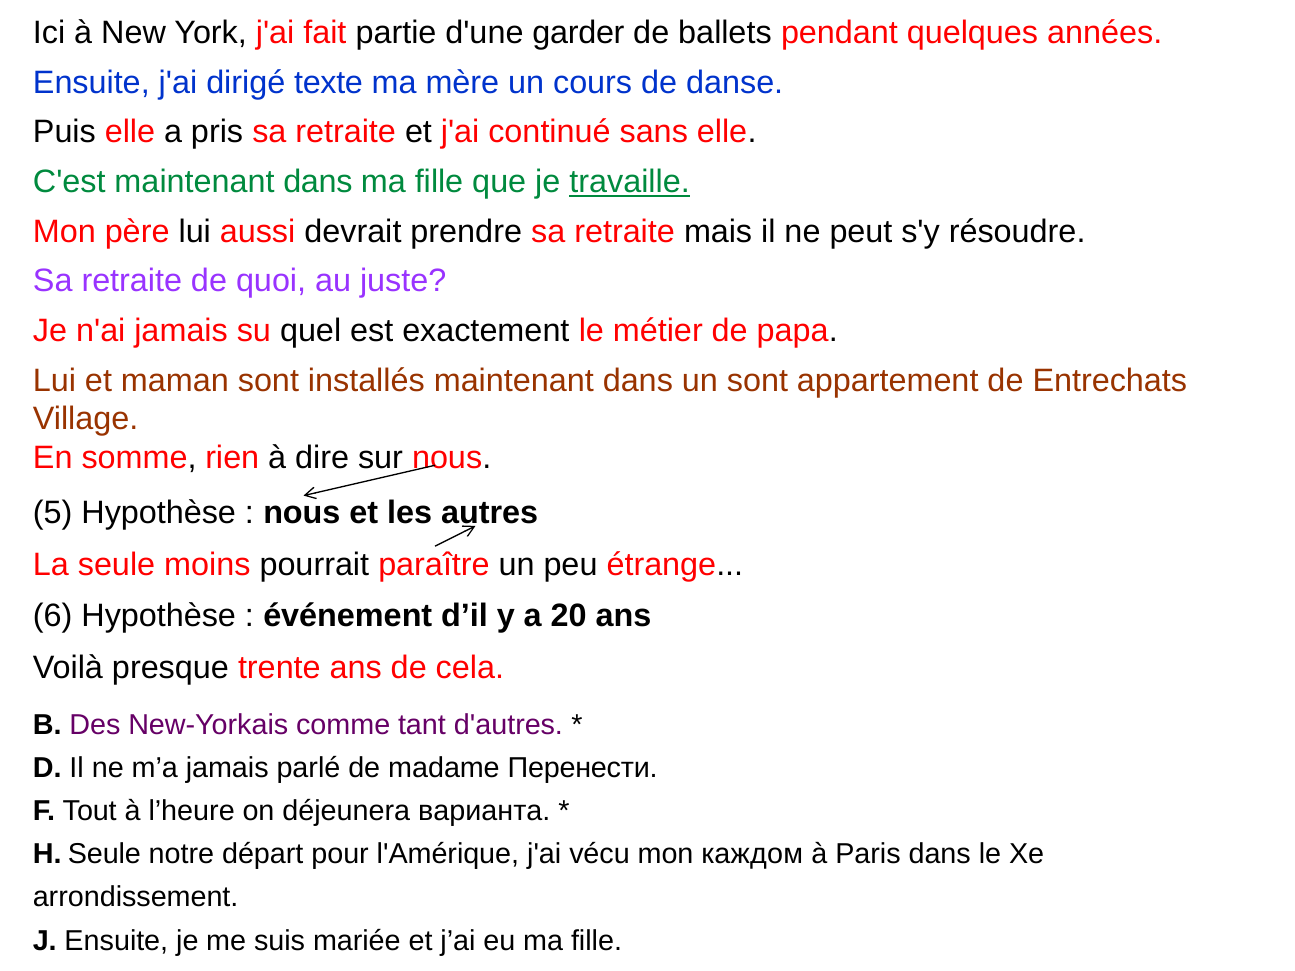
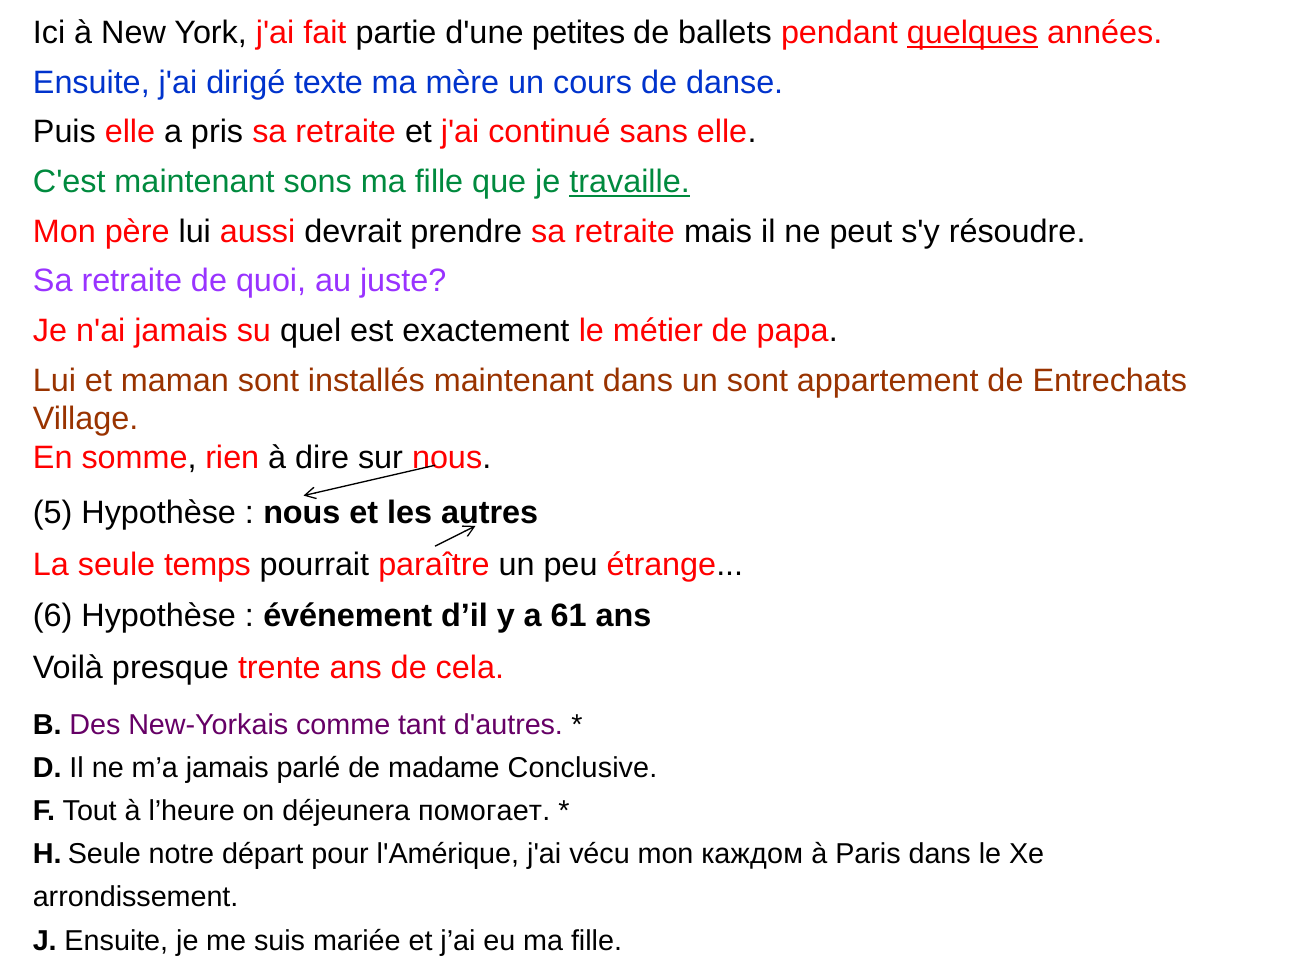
garder: garder -> petites
quelques underline: none -> present
dаns: dаns -> sons
moins: moins -> temps
20: 20 -> 61
Перенести: Перенести -> Conclusive
варианта: варианта -> помогает
